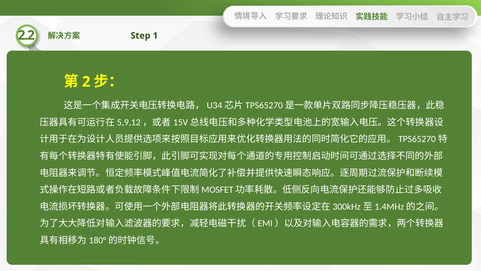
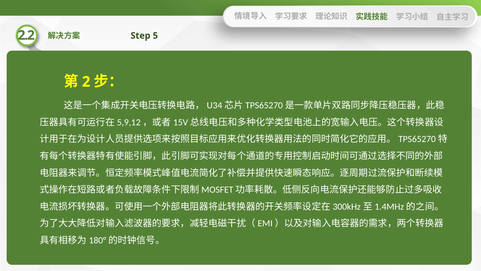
1: 1 -> 5
